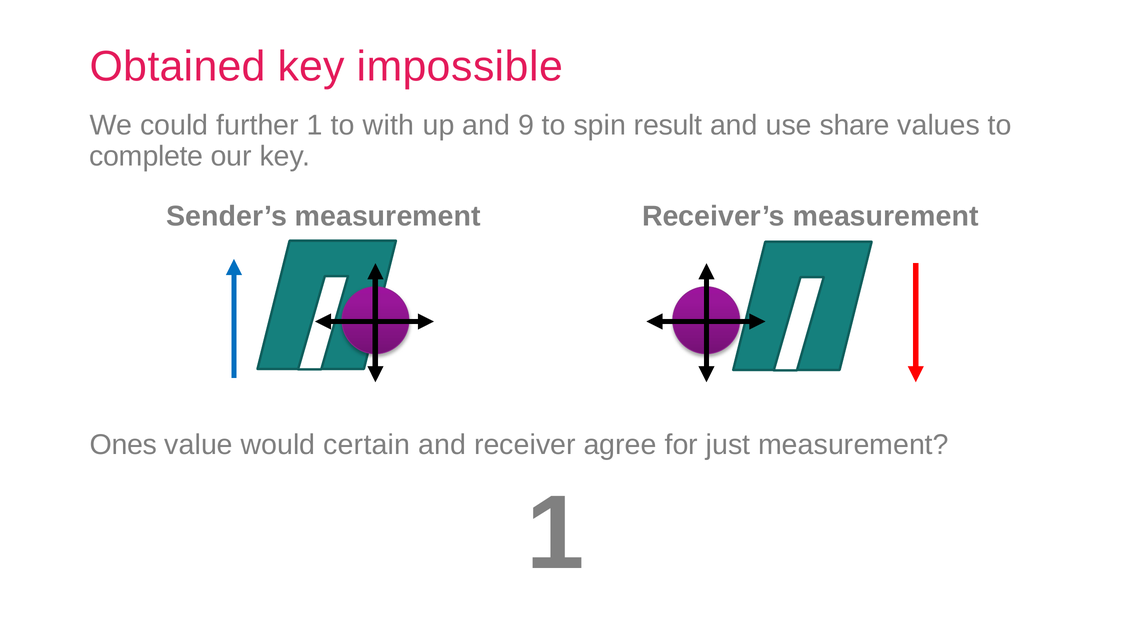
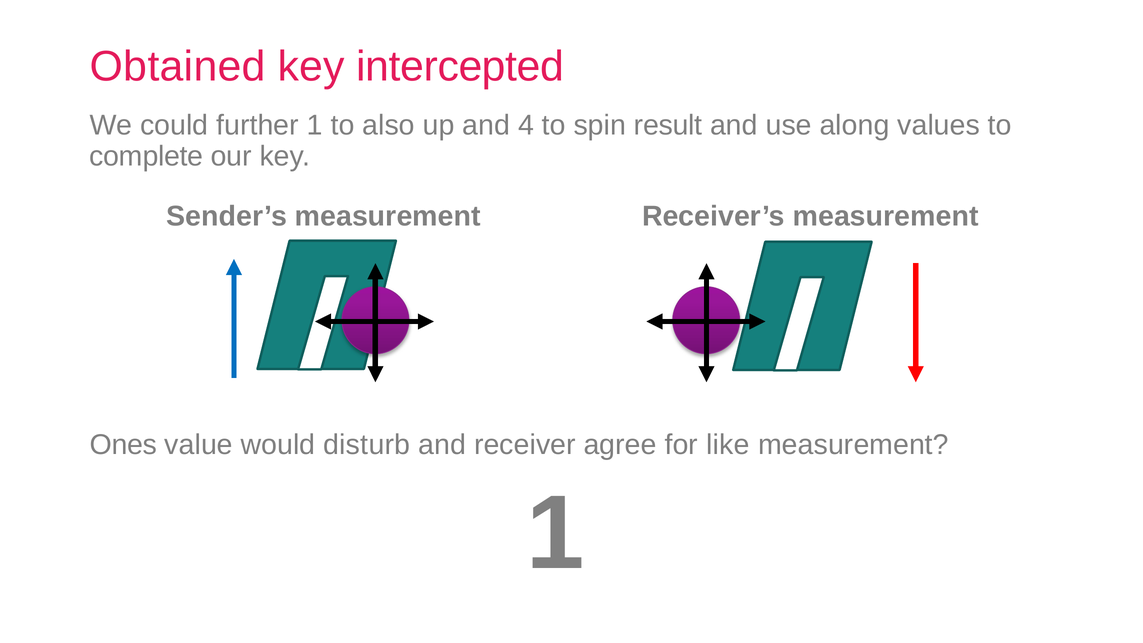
impossible: impossible -> intercepted
with: with -> also
9: 9 -> 4
share: share -> along
certain: certain -> disturb
just: just -> like
